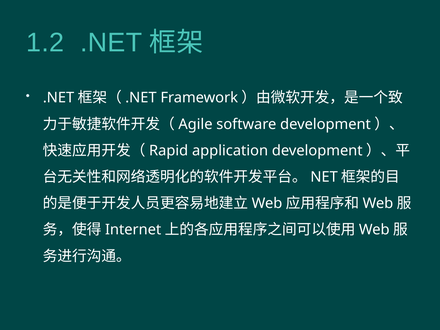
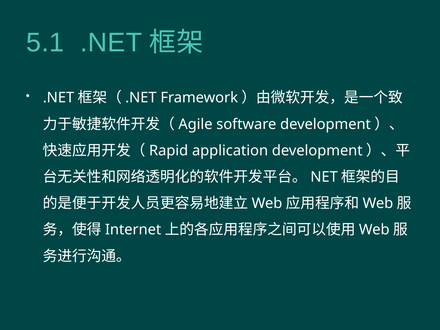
1.2: 1.2 -> 5.1
